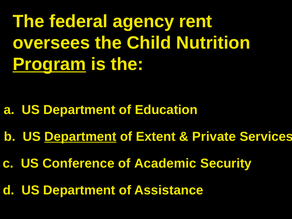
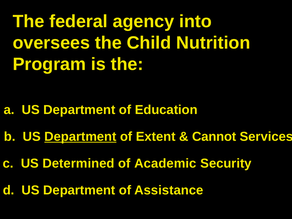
rent: rent -> into
Program underline: present -> none
Private: Private -> Cannot
Conference: Conference -> Determined
